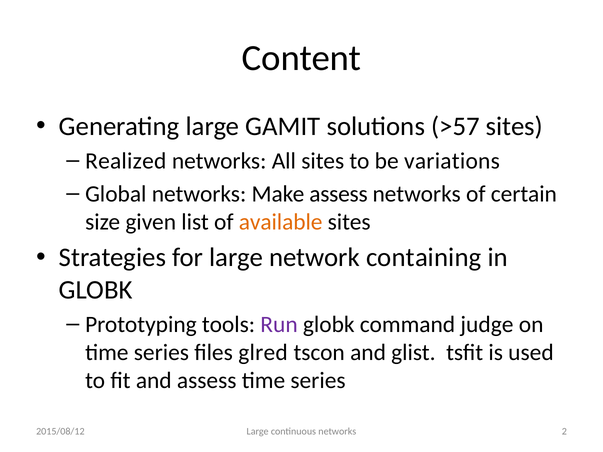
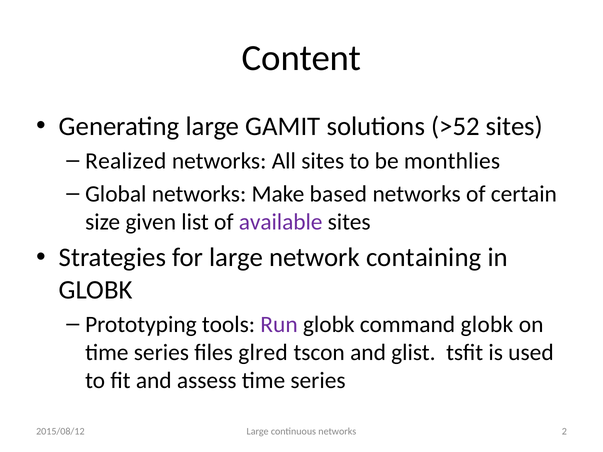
>57: >57 -> >52
variations: variations -> monthlies
Make assess: assess -> based
available colour: orange -> purple
command judge: judge -> globk
